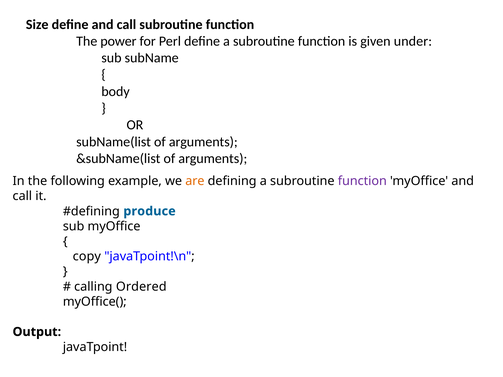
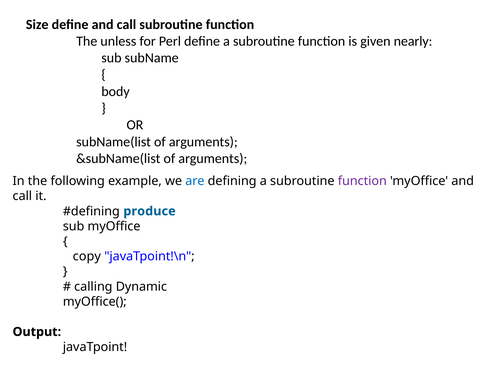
power: power -> unless
under: under -> nearly
are colour: orange -> blue
Ordered: Ordered -> Dynamic
